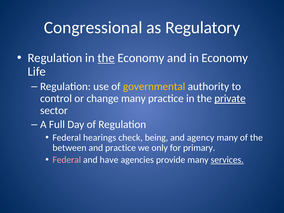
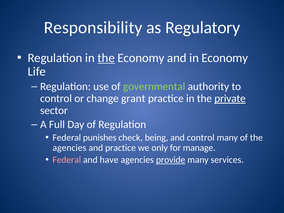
Congressional: Congressional -> Responsibility
governmental colour: yellow -> light green
change many: many -> grant
hearings: hearings -> punishes
and agency: agency -> control
between at (69, 148): between -> agencies
primary: primary -> manage
provide underline: none -> present
services underline: present -> none
